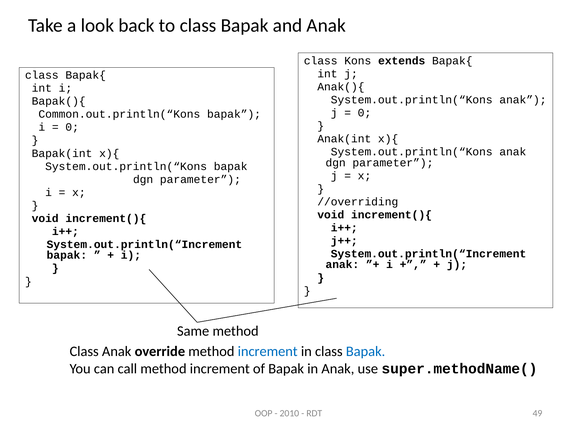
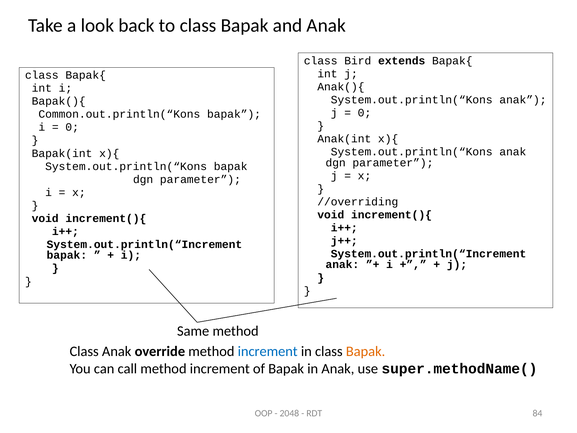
Kons: Kons -> Bird
Bapak at (366, 351) colour: blue -> orange
2010: 2010 -> 2048
49: 49 -> 84
